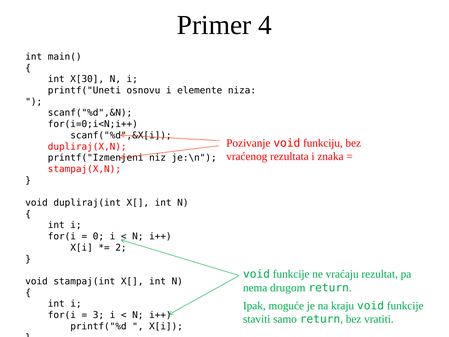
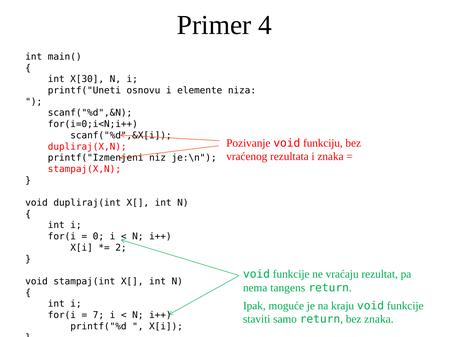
drugom: drugom -> tangens
3: 3 -> 7
bez vratiti: vratiti -> znaka
